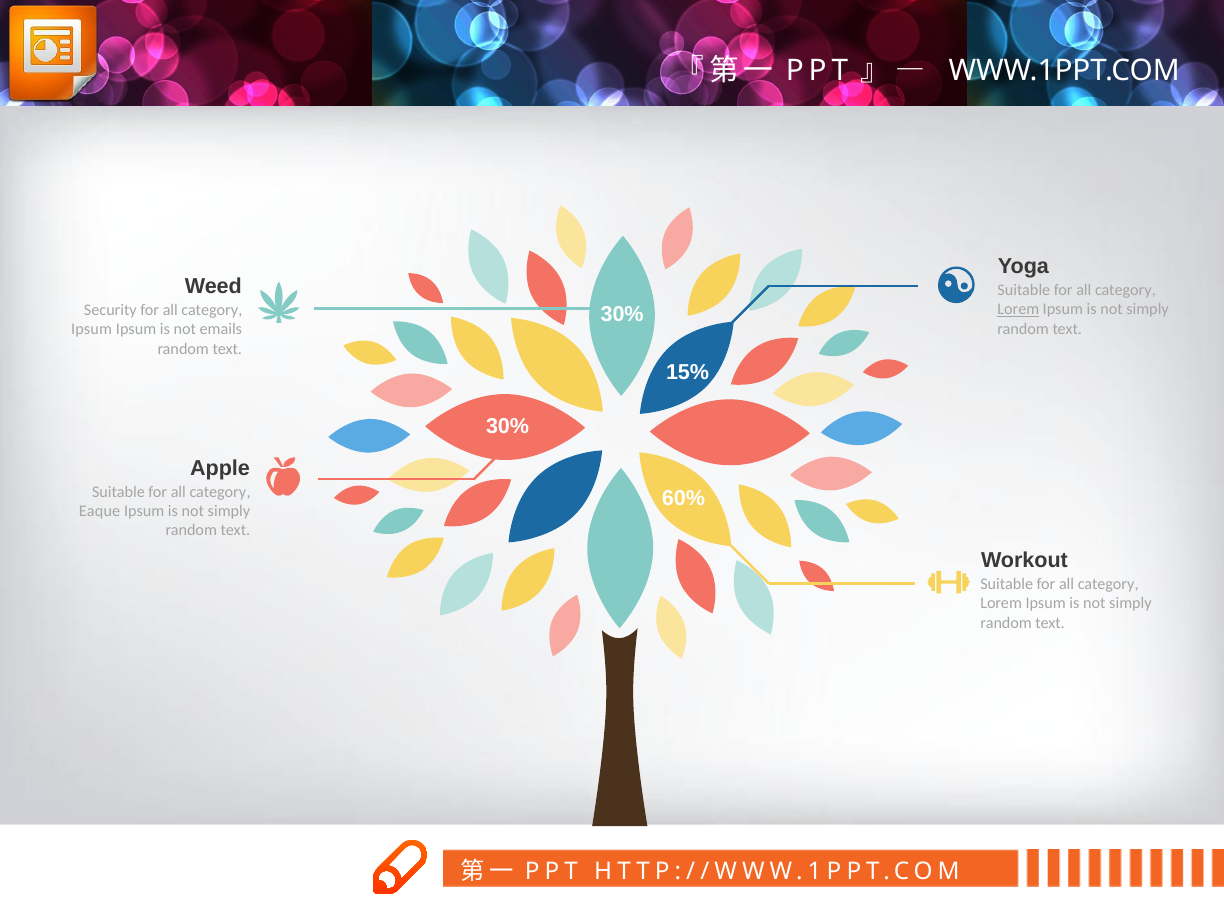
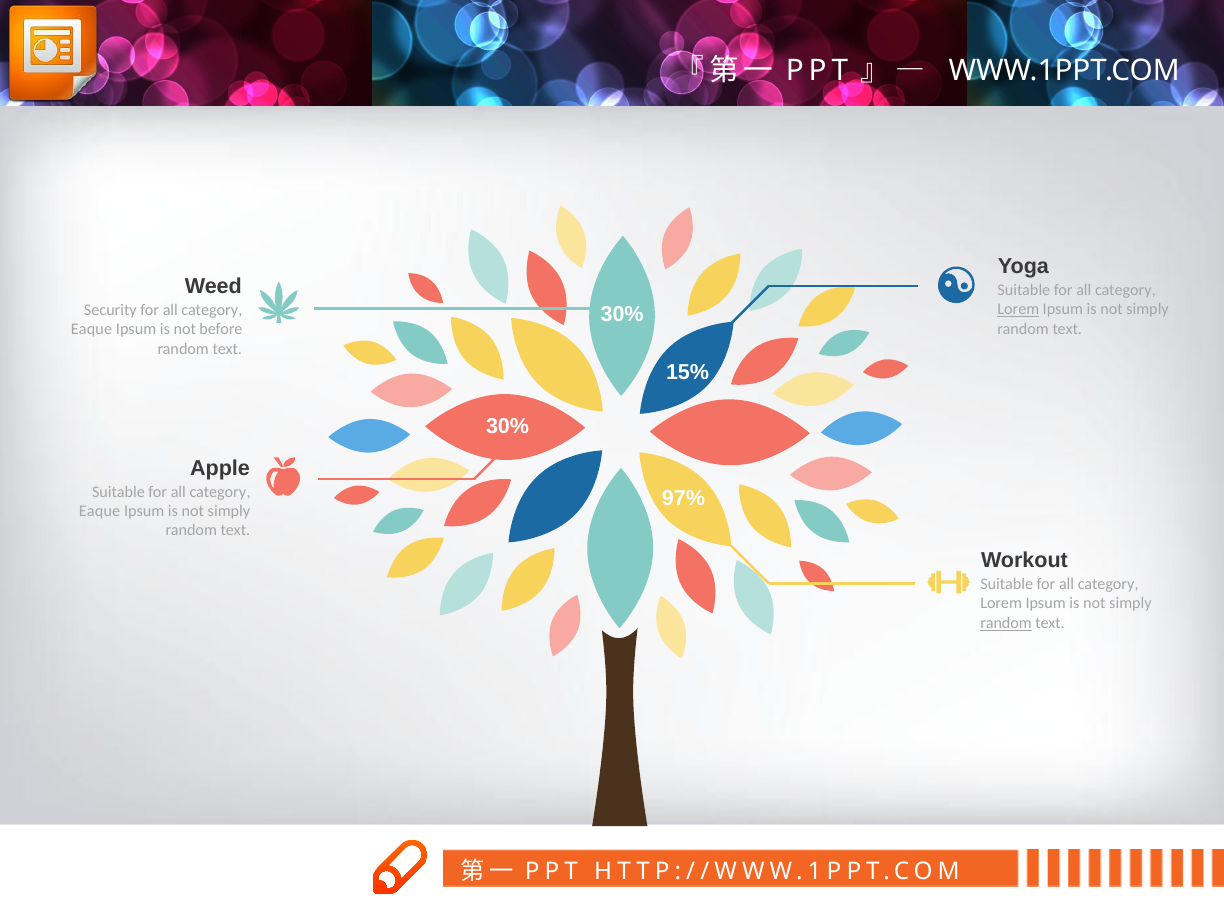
Ipsum at (92, 330): Ipsum -> Eaque
emails: emails -> before
60%: 60% -> 97%
random at (1006, 623) underline: none -> present
